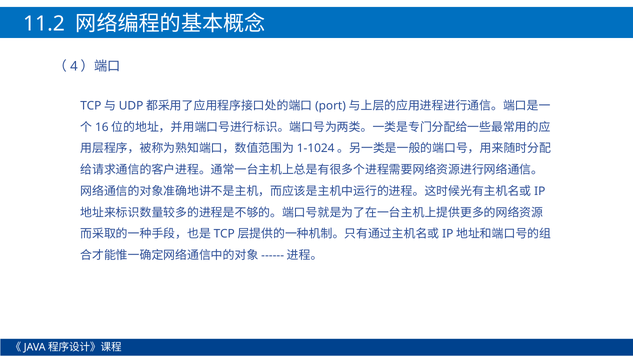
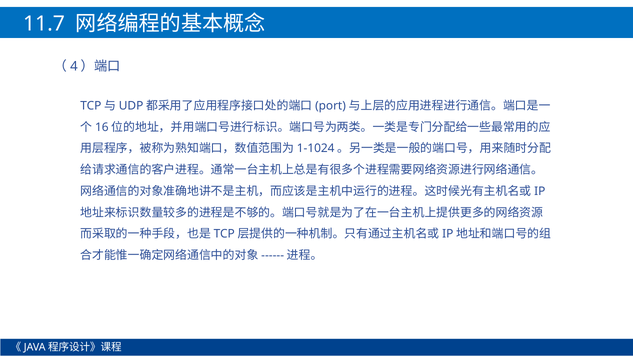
11.2: 11.2 -> 11.7
